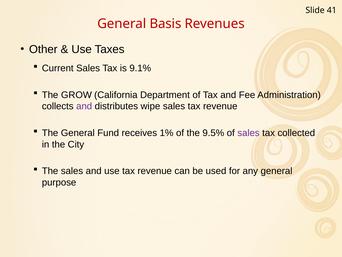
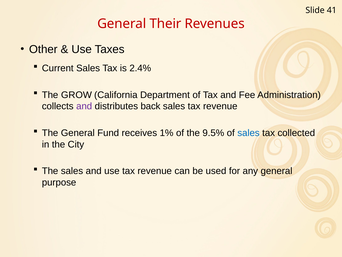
Basis: Basis -> Their
9.1%: 9.1% -> 2.4%
wipe: wipe -> back
sales at (249, 133) colour: purple -> blue
